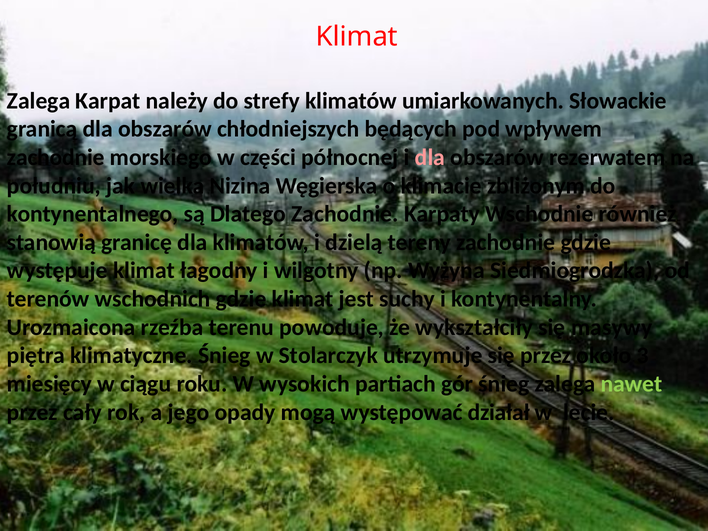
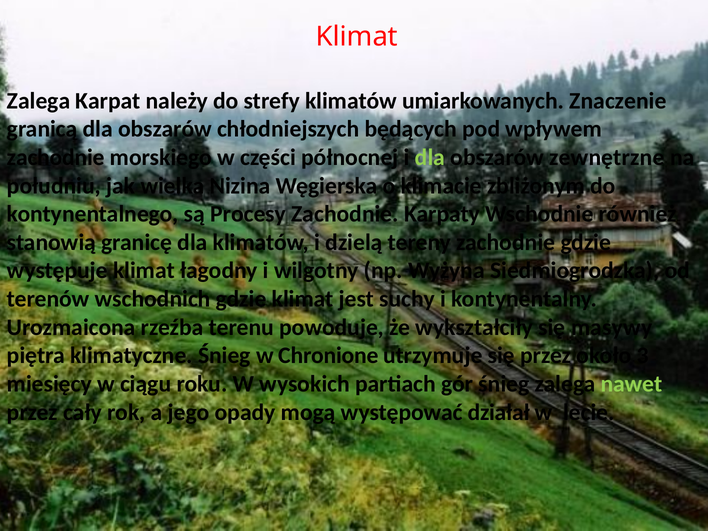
Słowackie: Słowackie -> Znaczenie
dla at (430, 157) colour: pink -> light green
rezerwatem: rezerwatem -> zewnętrzne
Dlatego: Dlatego -> Procesy
Stolarczyk: Stolarczyk -> Chronione
